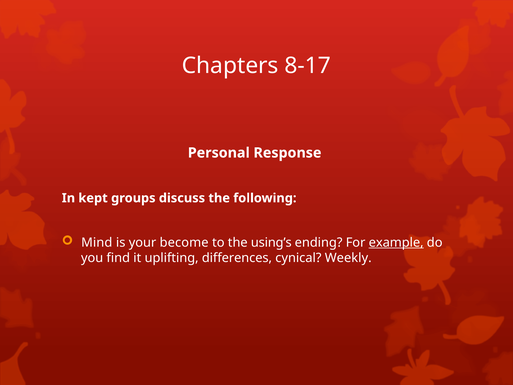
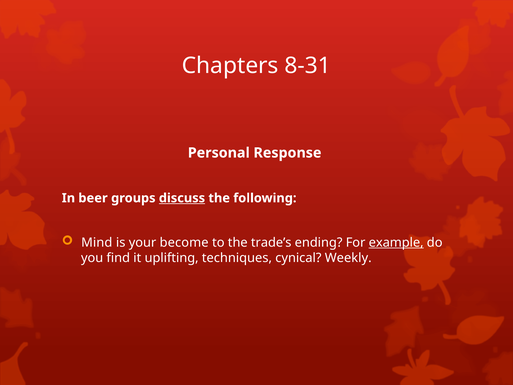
8-17: 8-17 -> 8-31
kept: kept -> beer
discuss underline: none -> present
using’s: using’s -> trade’s
differences: differences -> techniques
